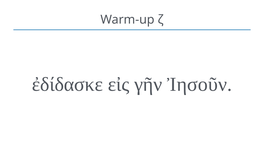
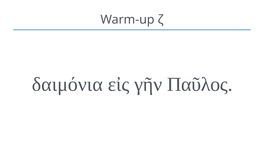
ἐδίδασκε: ἐδίδασκε -> δαιμόνια
Ἰησοῦν: Ἰησοῦν -> Παῦλος
